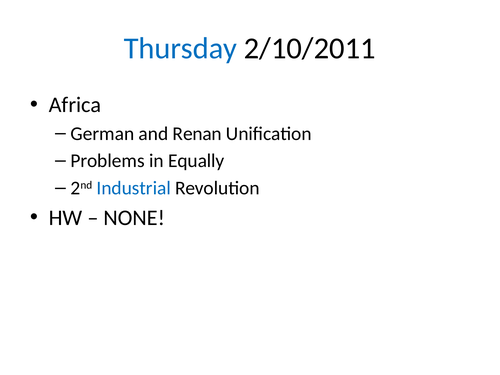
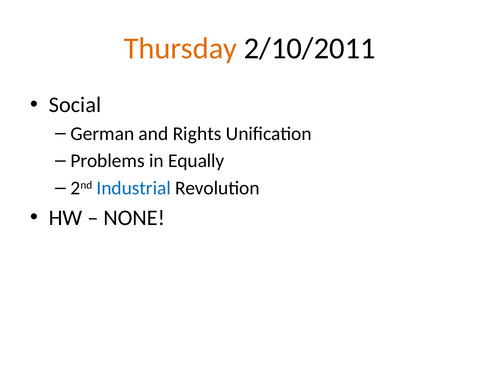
Thursday colour: blue -> orange
Africa: Africa -> Social
Renan: Renan -> Rights
